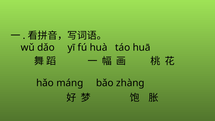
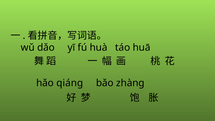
máng: máng -> qiánɡ
